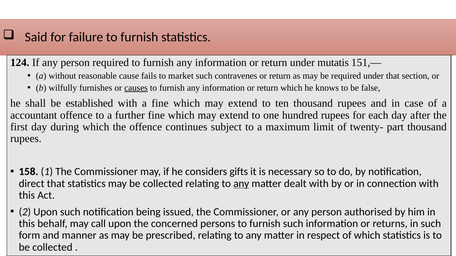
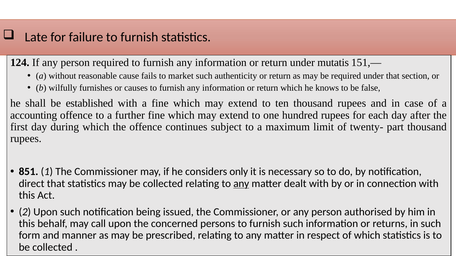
Said: Said -> Late
contravenes: contravenes -> authenticity
causes underline: present -> none
accountant: accountant -> accounting
158: 158 -> 851
gifts: gifts -> only
